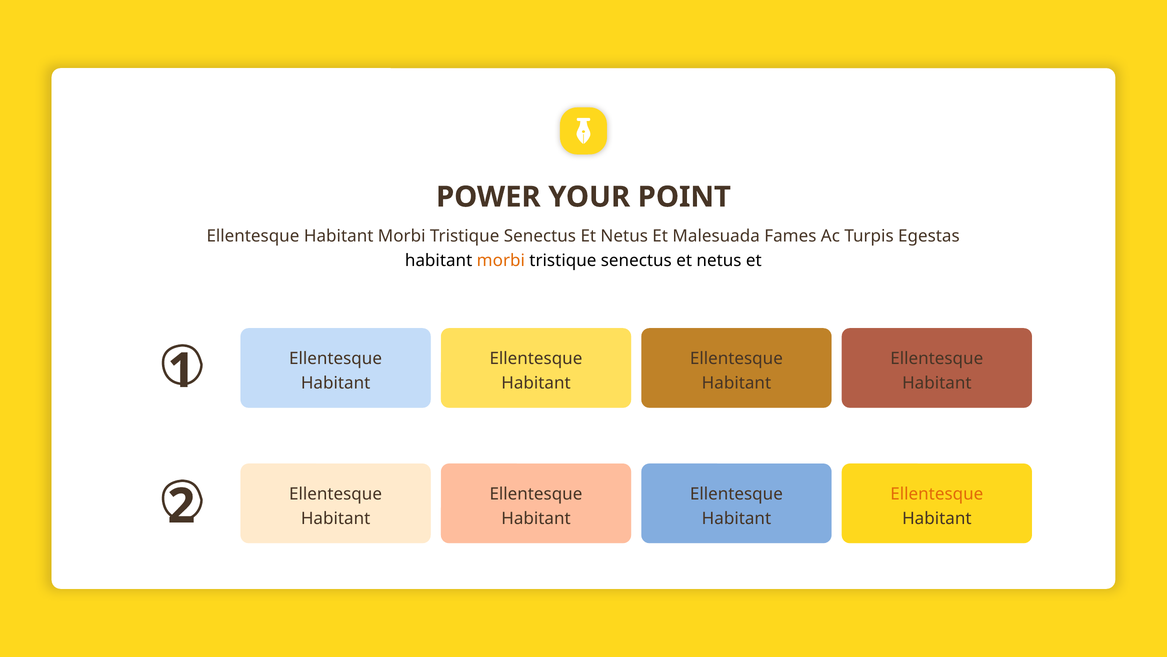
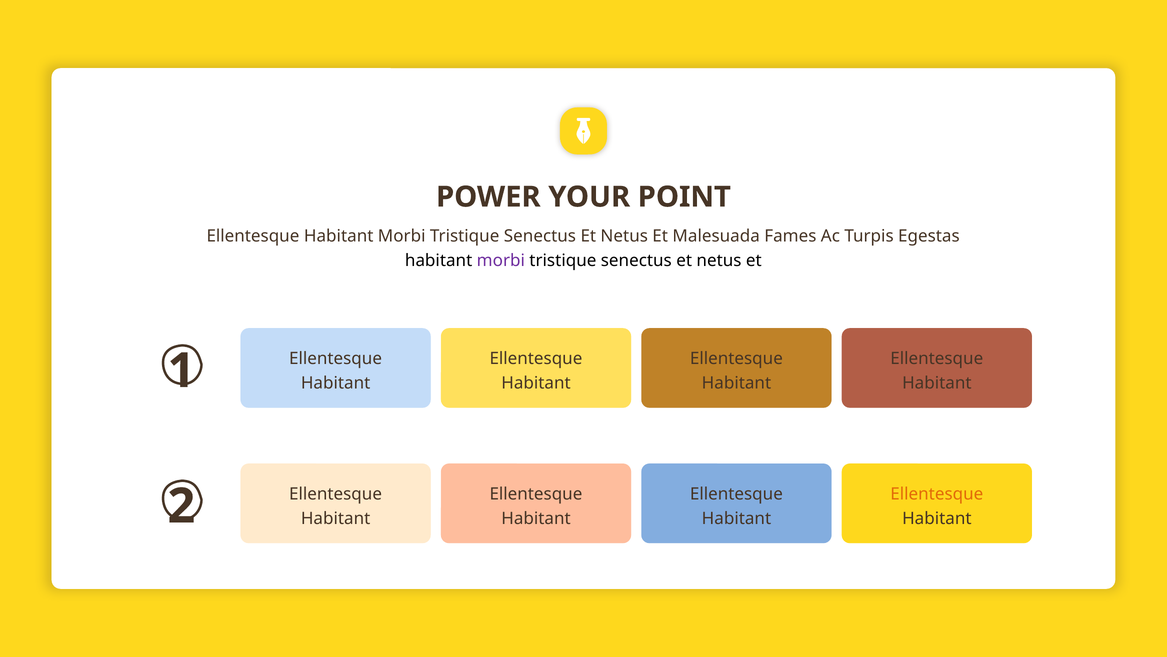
morbi at (501, 260) colour: orange -> purple
